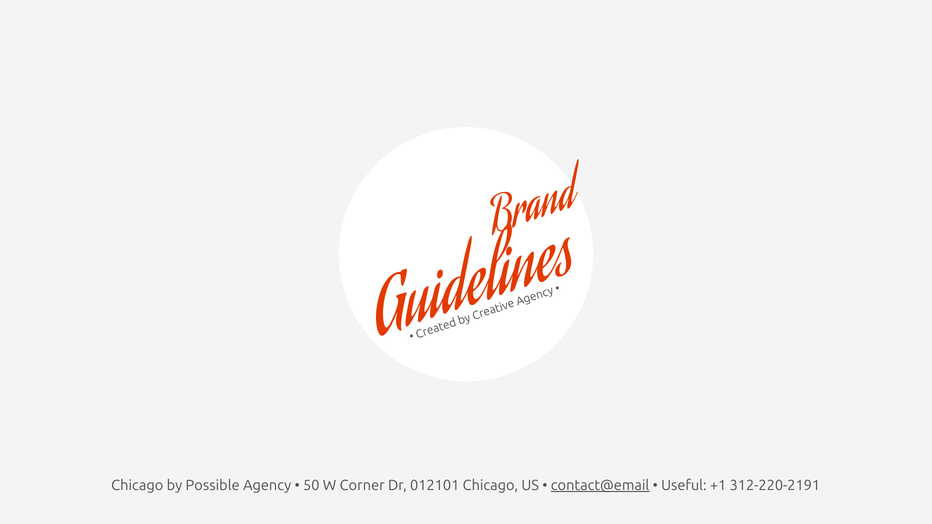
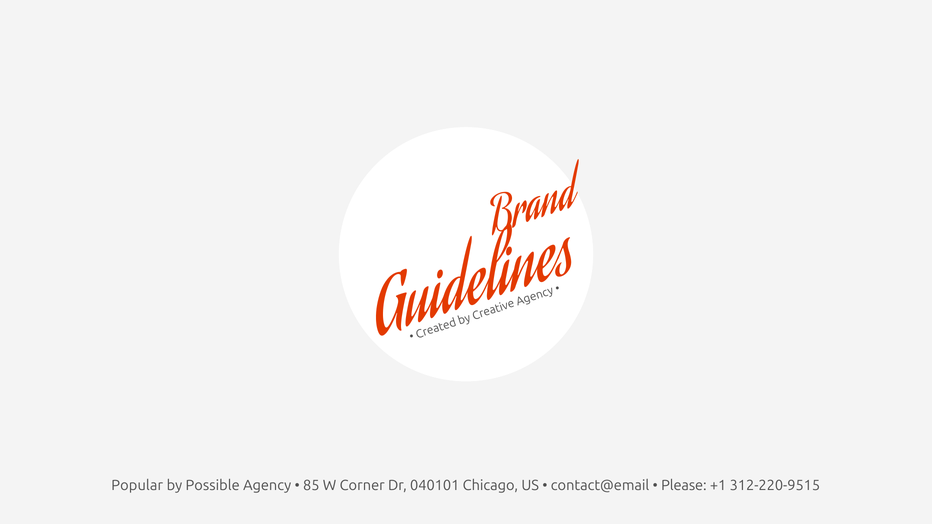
Chicago at (137, 486): Chicago -> Popular
50: 50 -> 85
012101: 012101 -> 040101
contact@email underline: present -> none
Useful: Useful -> Please
312-220-2191: 312-220-2191 -> 312-220-9515
